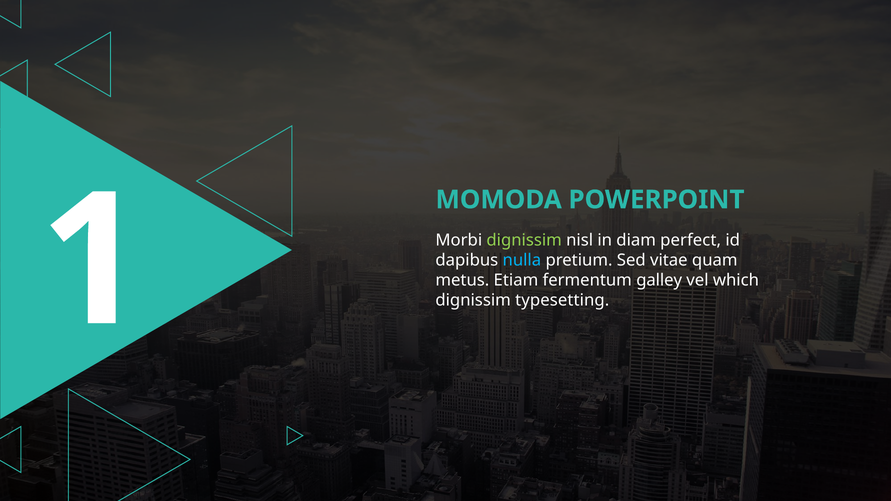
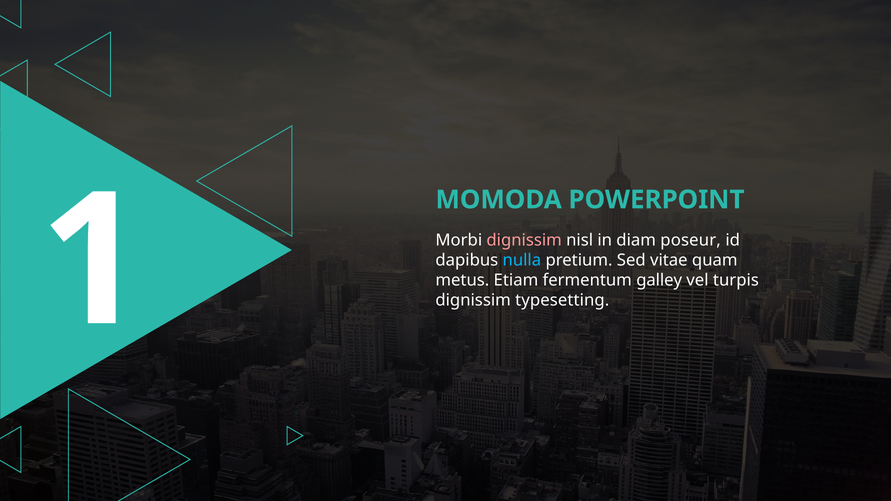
dignissim at (524, 240) colour: light green -> pink
perfect: perfect -> poseur
which: which -> turpis
